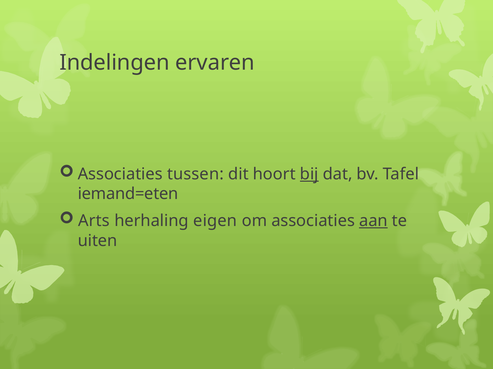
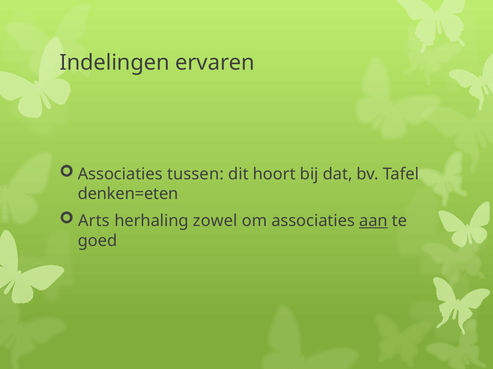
bij underline: present -> none
iemand=eten: iemand=eten -> denken=eten
eigen: eigen -> zowel
uiten: uiten -> goed
